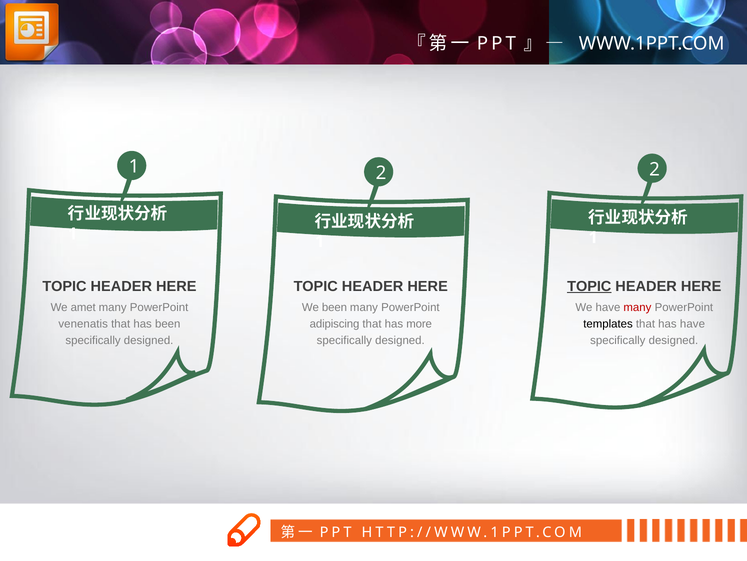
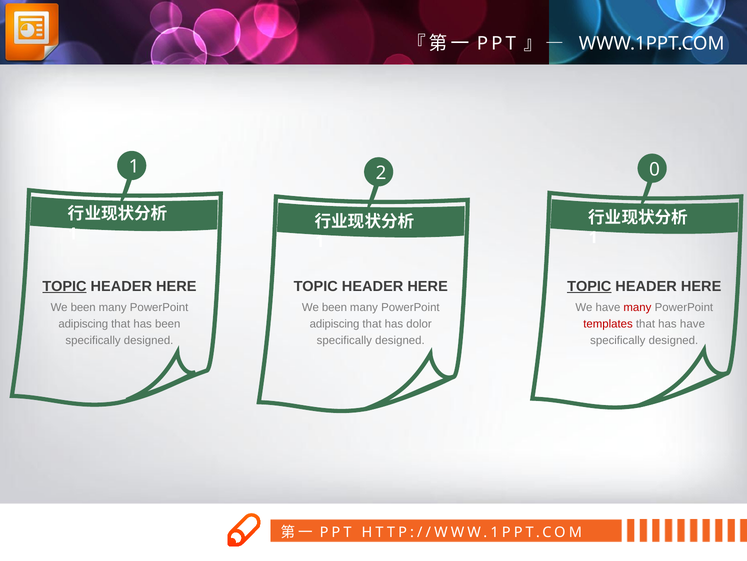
2 2: 2 -> 0
TOPIC at (64, 286) underline: none -> present
amet at (83, 307): amet -> been
venenatis at (83, 323): venenatis -> adipiscing
more: more -> dolor
templates colour: black -> red
